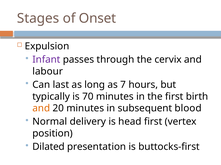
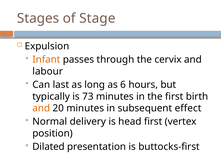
Onset: Onset -> Stage
Infant colour: purple -> orange
7: 7 -> 6
70: 70 -> 73
blood: blood -> effect
